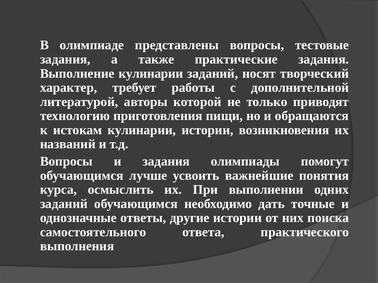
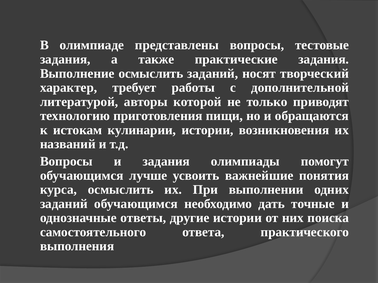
Выполнение кулинарии: кулинарии -> осмыслить
